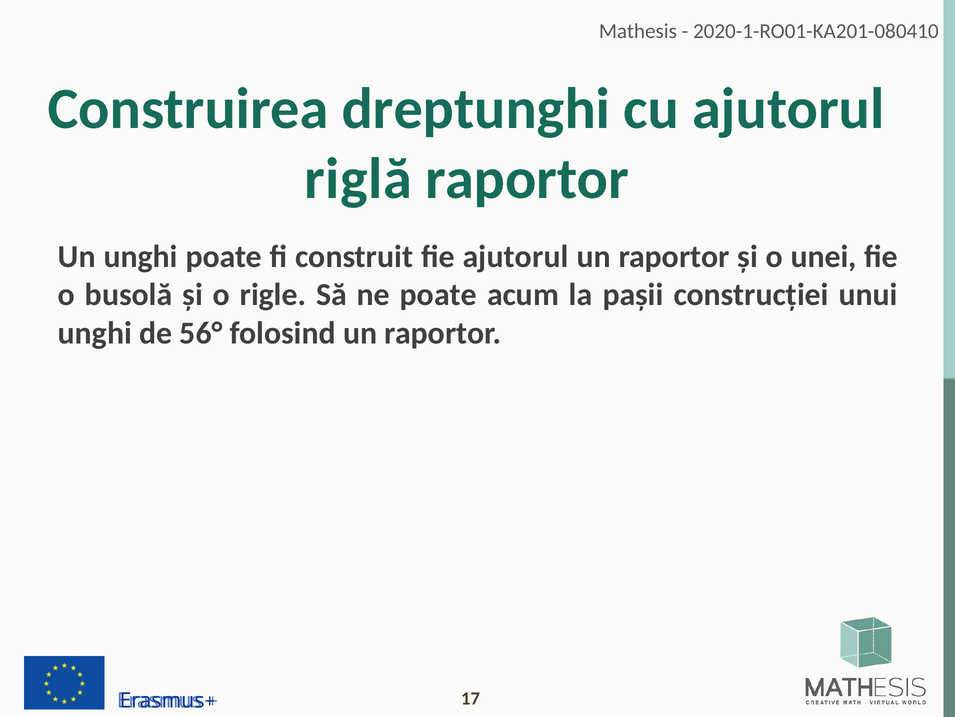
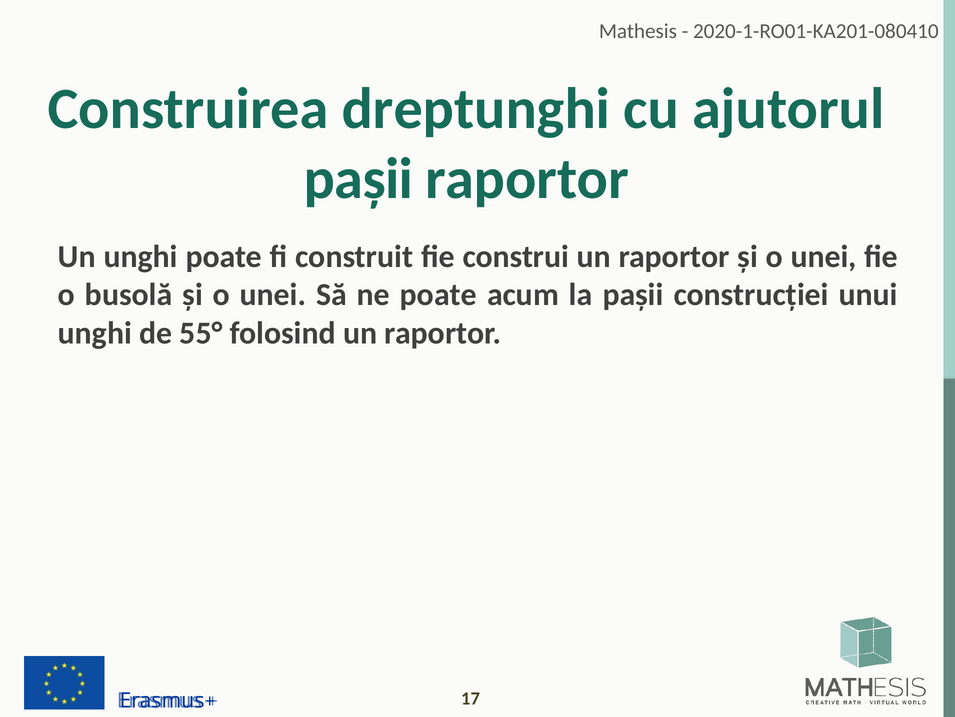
riglă at (358, 179): riglă -> pașii
fie ajutorul: ajutorul -> construi
busolă și o rigle: rigle -> unei
56°: 56° -> 55°
